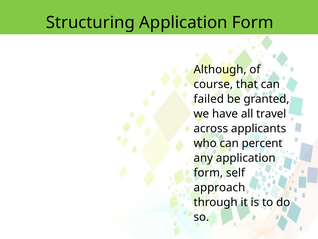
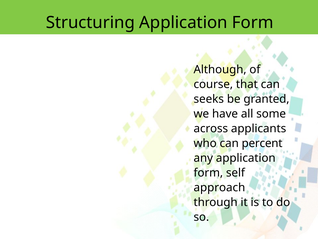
failed: failed -> seeks
travel: travel -> some
